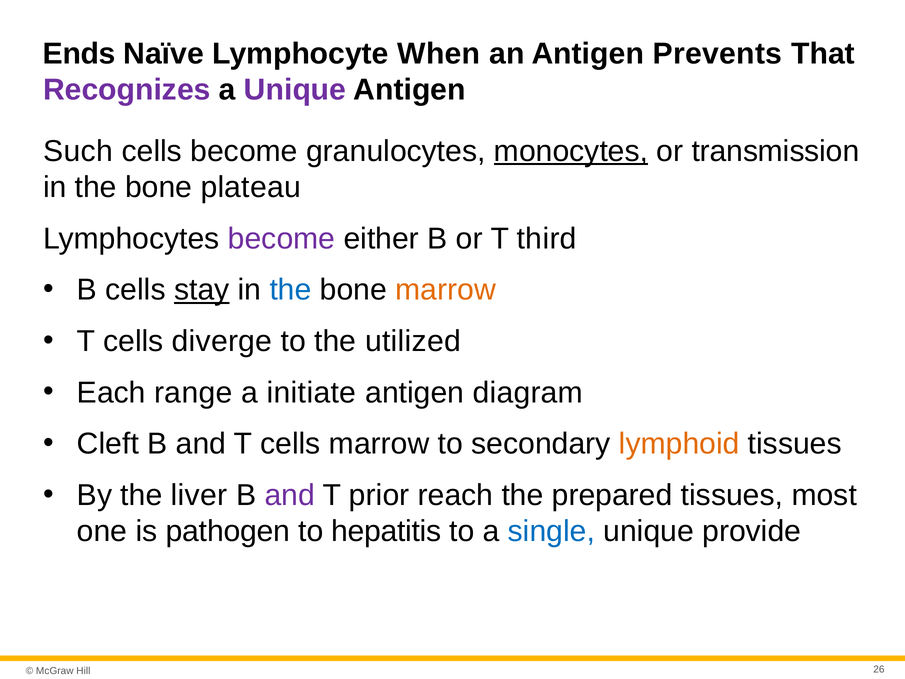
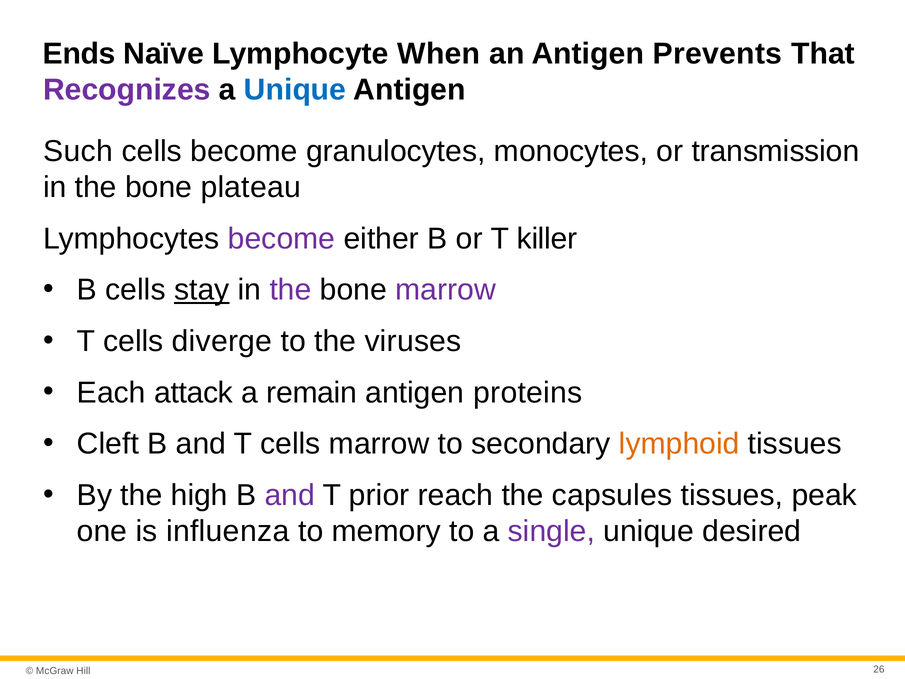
Unique at (295, 90) colour: purple -> blue
monocytes underline: present -> none
third: third -> killer
the at (291, 290) colour: blue -> purple
marrow at (446, 290) colour: orange -> purple
utilized: utilized -> viruses
range: range -> attack
initiate: initiate -> remain
diagram: diagram -> proteins
liver: liver -> high
prepared: prepared -> capsules
most: most -> peak
pathogen: pathogen -> influenza
hepatitis: hepatitis -> memory
single colour: blue -> purple
provide: provide -> desired
